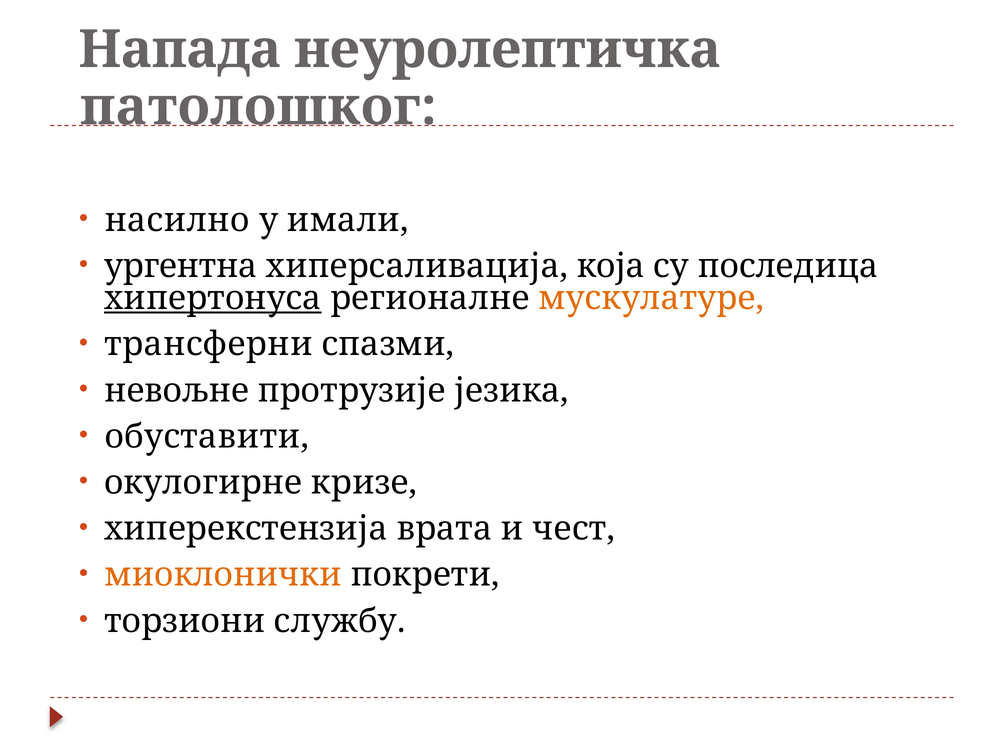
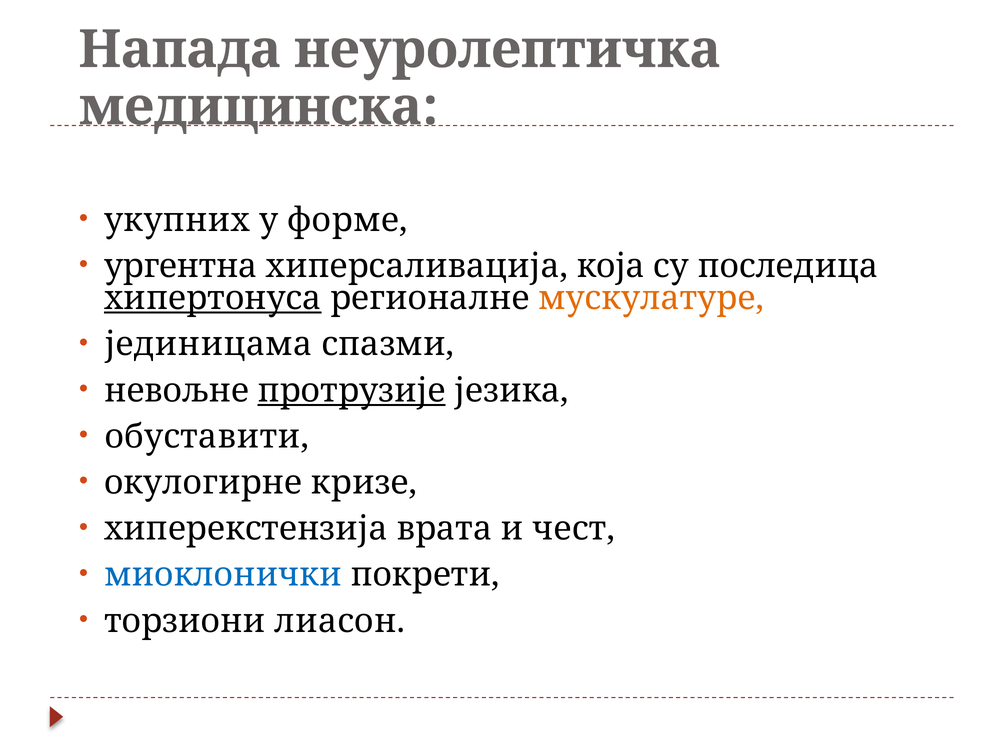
патолошког: патолошког -> медицинска
насилно: насилно -> укупних
имали: имали -> форме
трансферни: трансферни -> јединицама
протрузије underline: none -> present
миоклонички colour: orange -> blue
службу: службу -> лиасон
